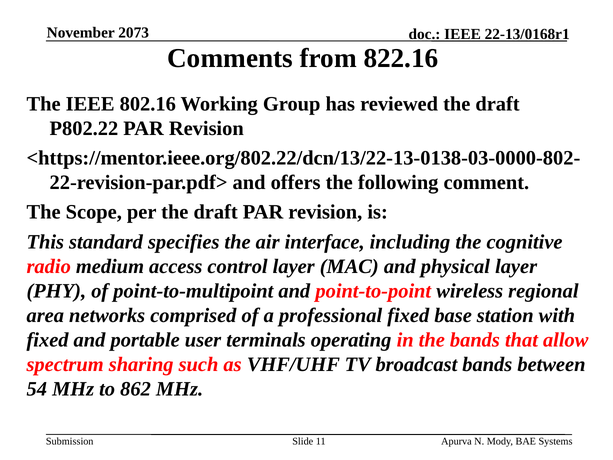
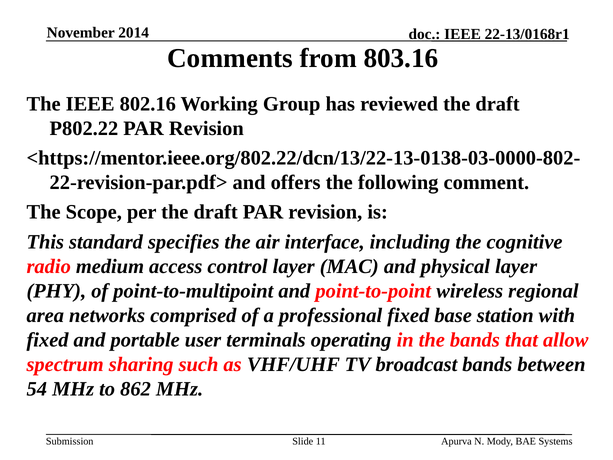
2073: 2073 -> 2014
822.16: 822.16 -> 803.16
